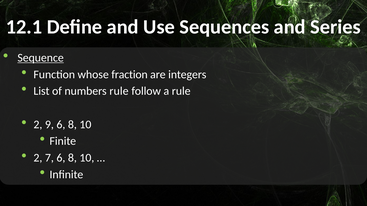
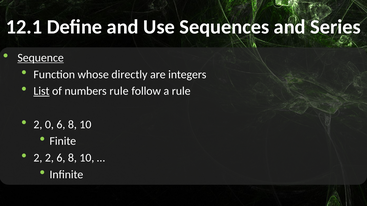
fraction: fraction -> directly
List underline: none -> present
9: 9 -> 0
2 7: 7 -> 2
